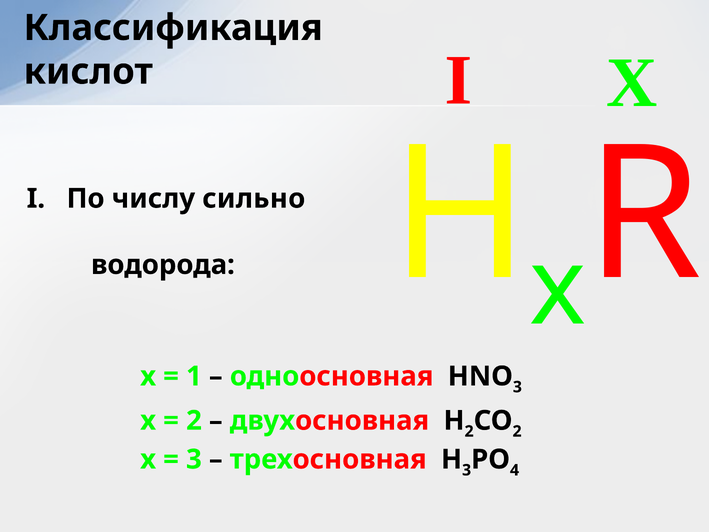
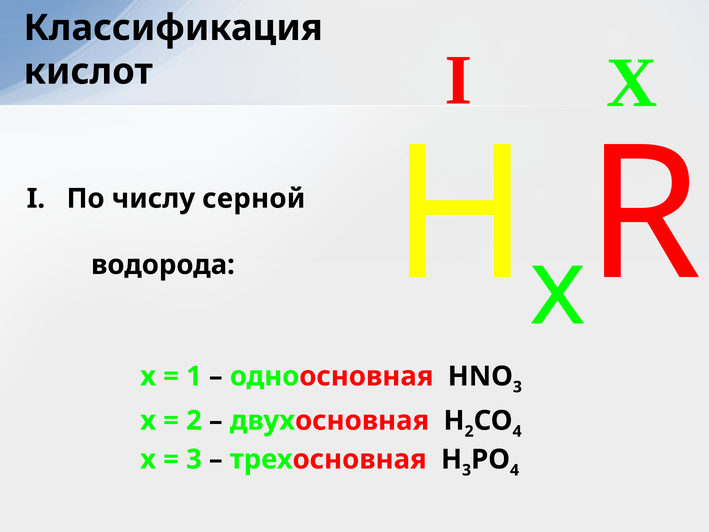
сильно: сильно -> серной
2 at (517, 431): 2 -> 4
